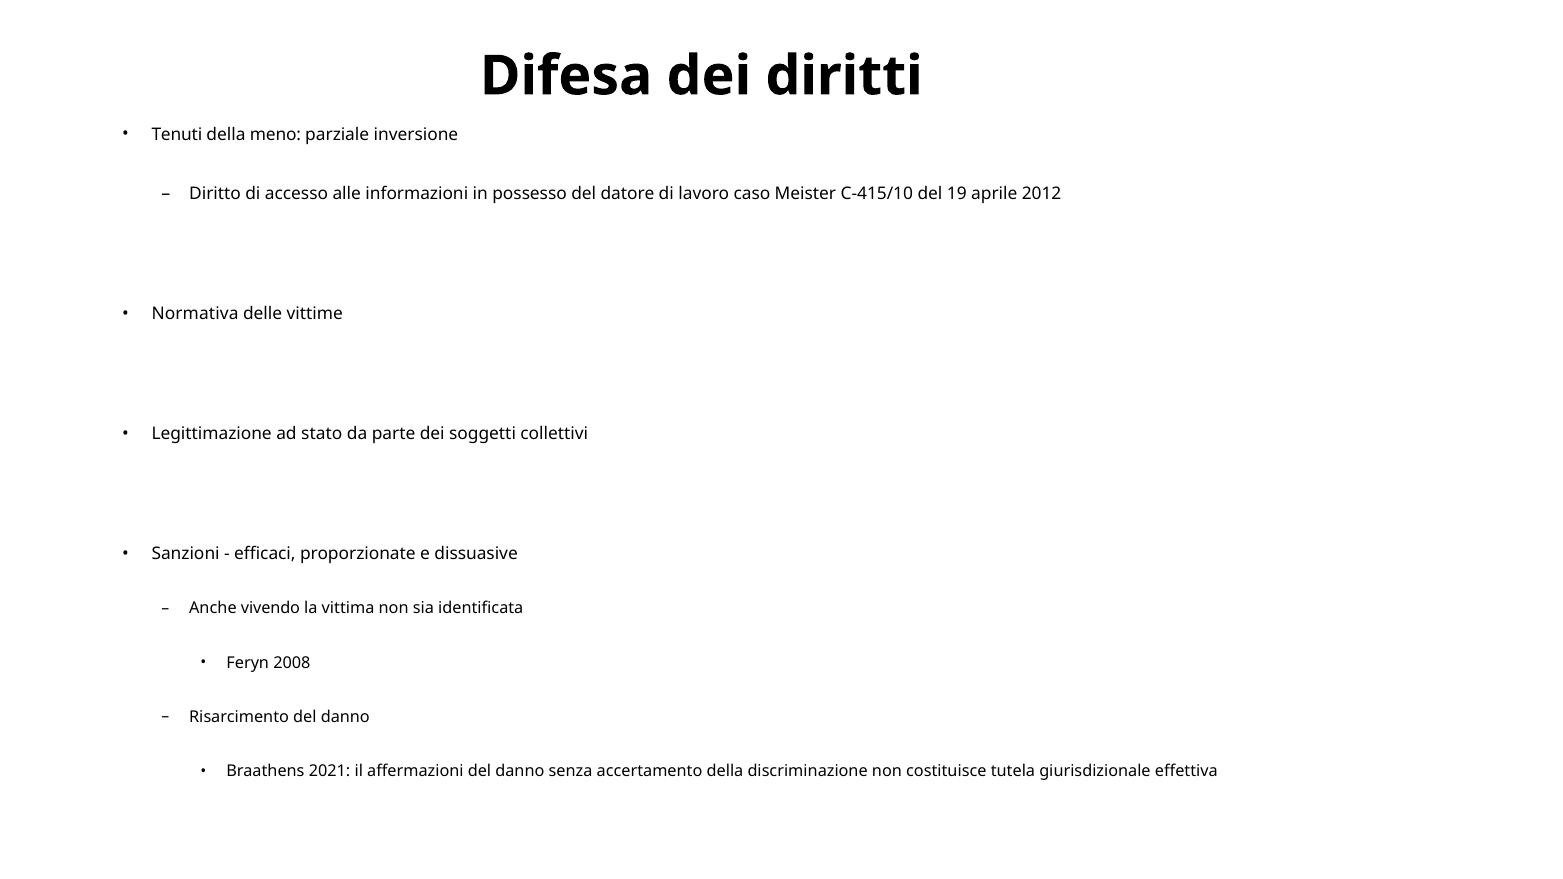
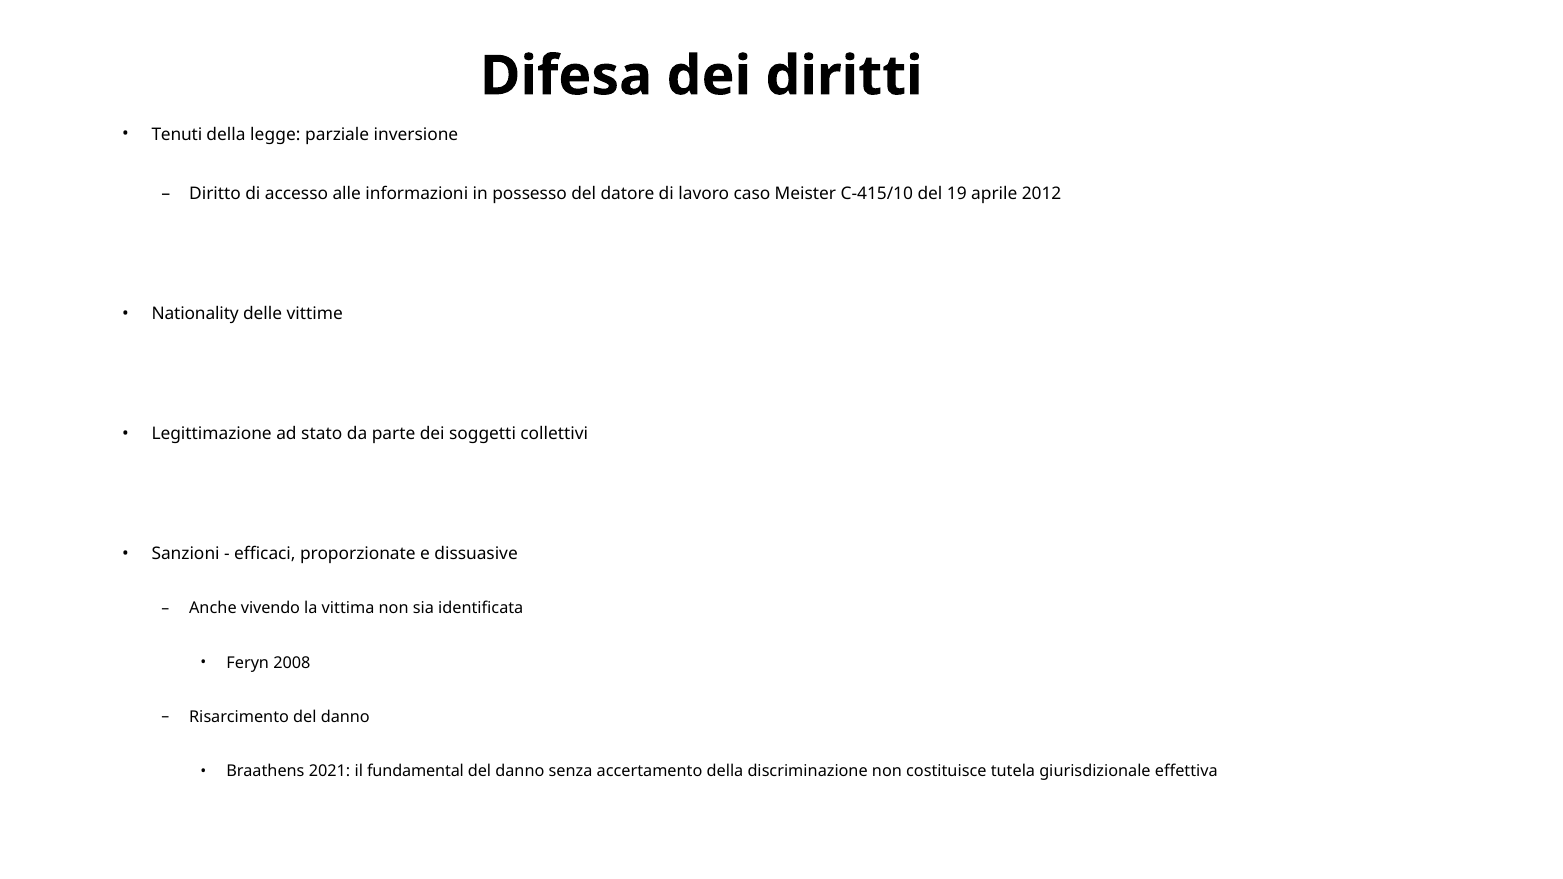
meno: meno -> legge
Normativa: Normativa -> Nationality
affermazioni: affermazioni -> fundamental
